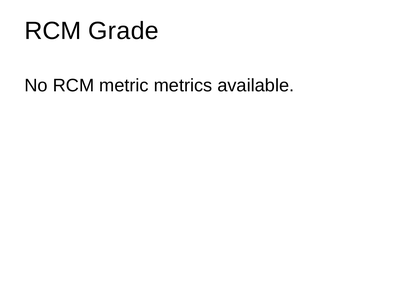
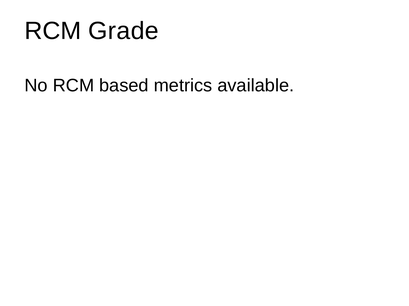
metric: metric -> based
